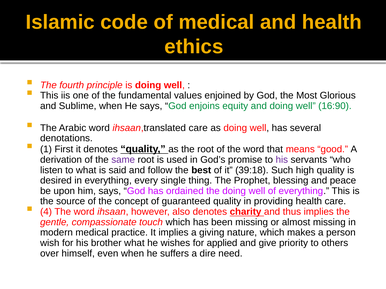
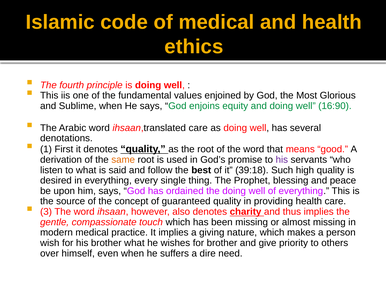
same colour: purple -> orange
4: 4 -> 3
for applied: applied -> brother
